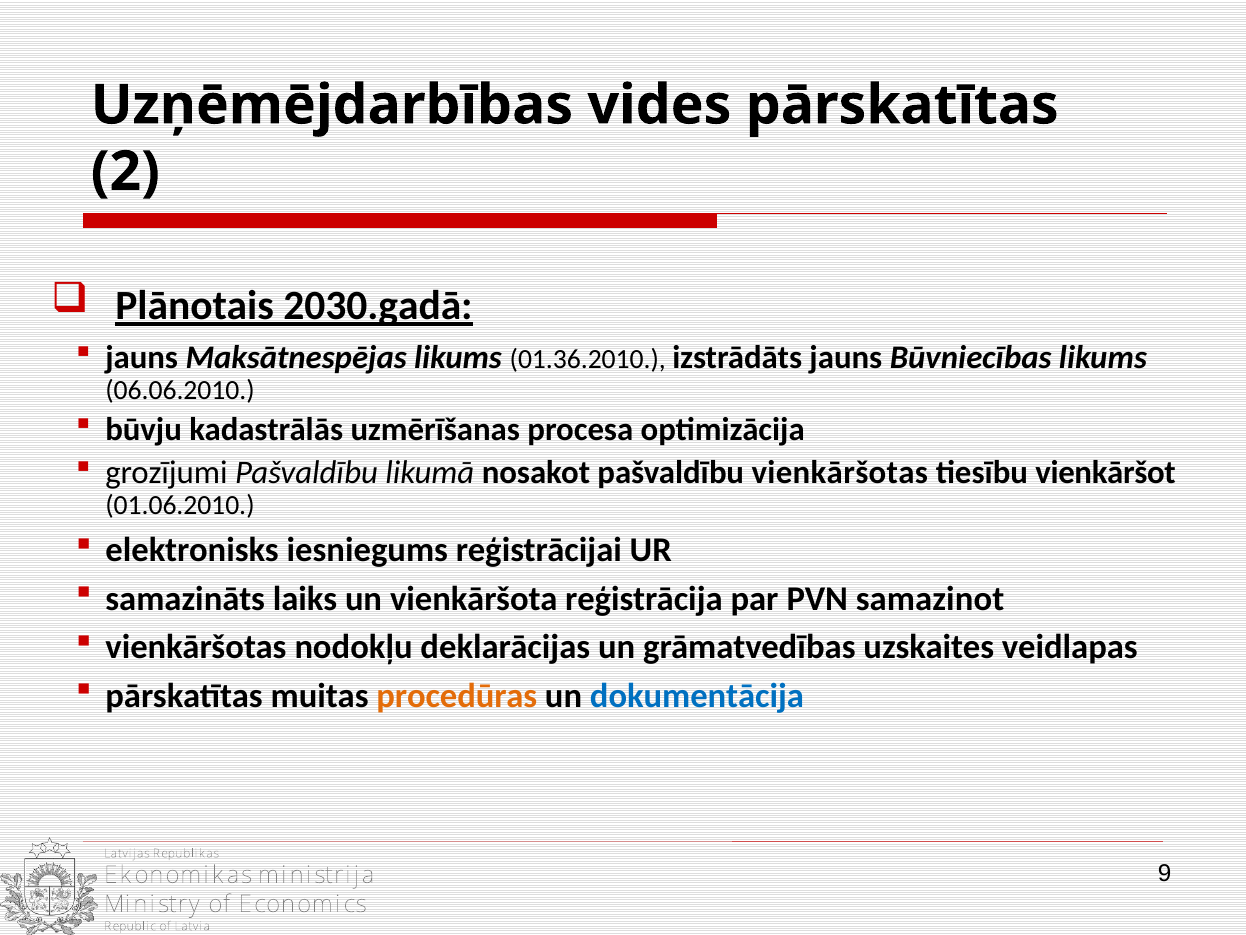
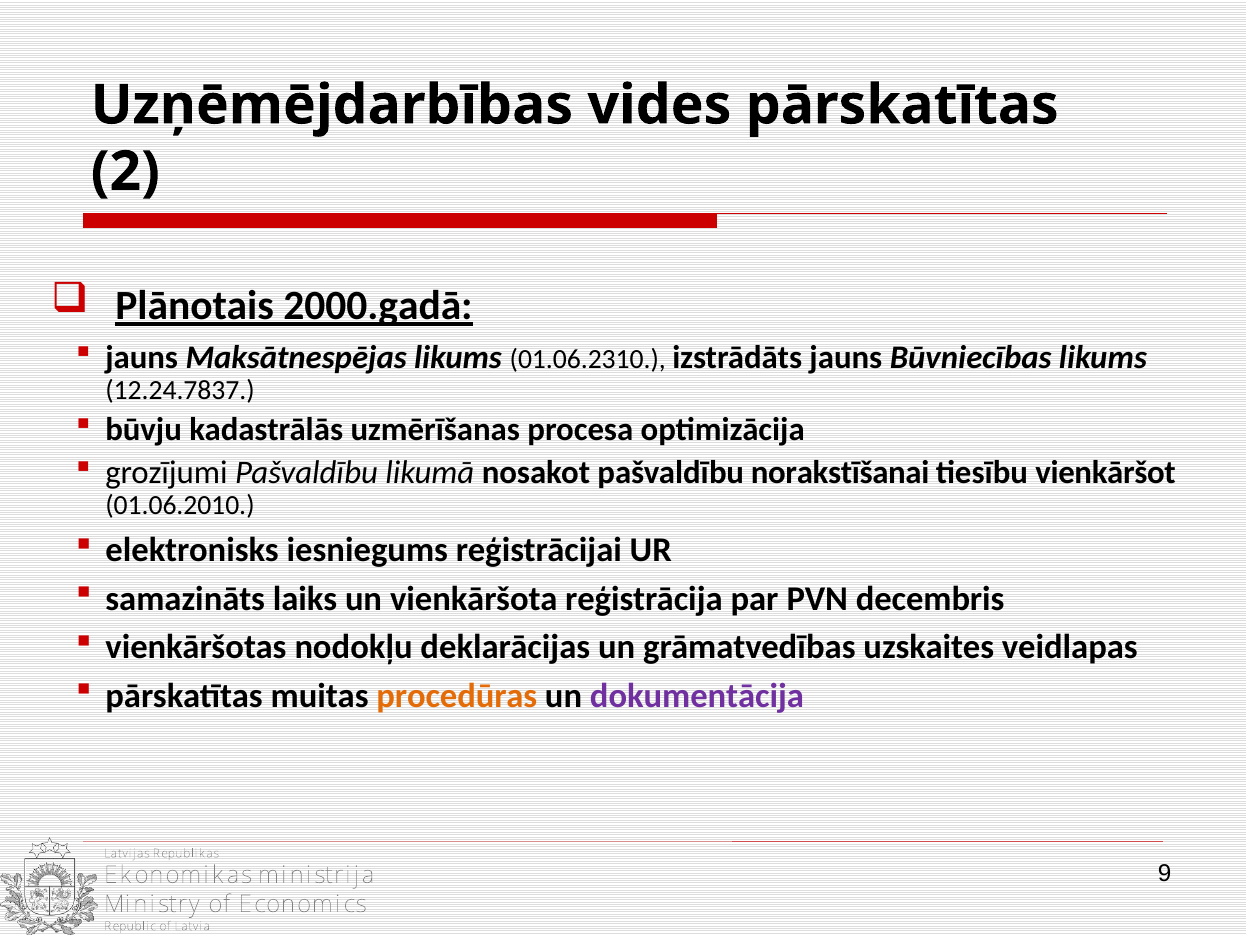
2030.gadā: 2030.gadā -> 2000.gadā
01.36.2010: 01.36.2010 -> 01.06.2310
06.06.2010: 06.06.2010 -> 12.24.7837
pašvaldību vienkāršotas: vienkāršotas -> norakstīšanai
samazinot: samazinot -> decembris
dokumentācija colour: blue -> purple
